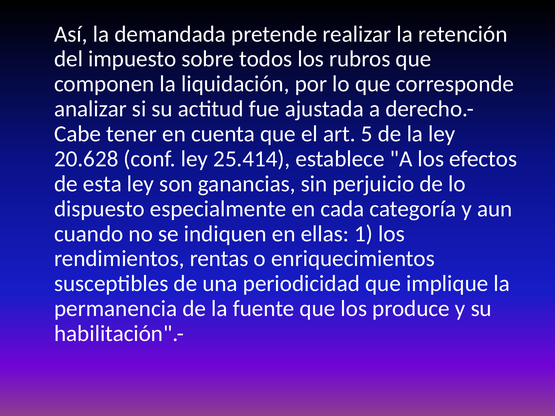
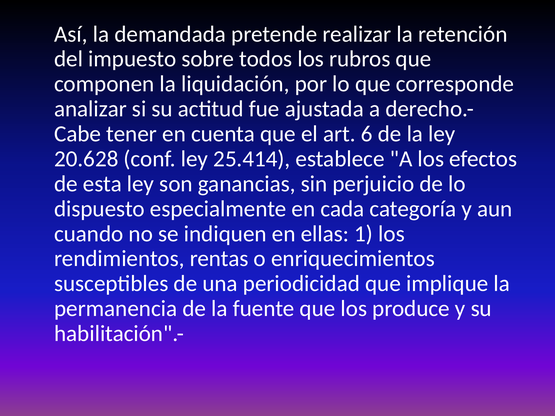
5: 5 -> 6
